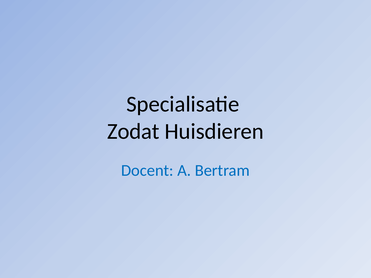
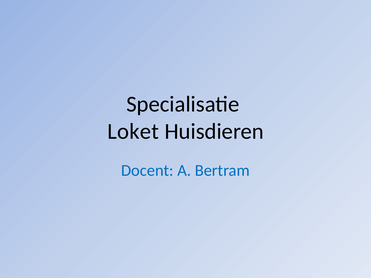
Zodat: Zodat -> Loket
